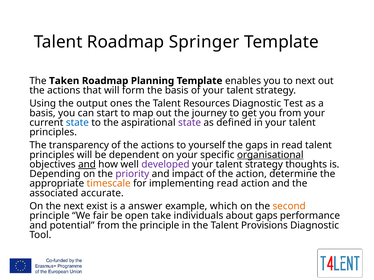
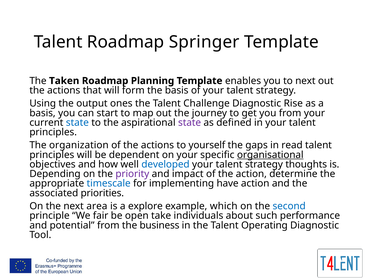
Resources: Resources -> Challenge
Test: Test -> Rise
transparency: transparency -> organization
and at (87, 165) underline: present -> none
developed colour: purple -> blue
timescale colour: orange -> blue
implementing read: read -> have
accurate: accurate -> priorities
exist: exist -> area
answer: answer -> explore
second colour: orange -> blue
about gaps: gaps -> such
the principle: principle -> business
Provisions: Provisions -> Operating
